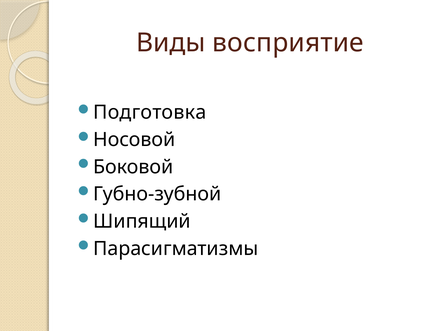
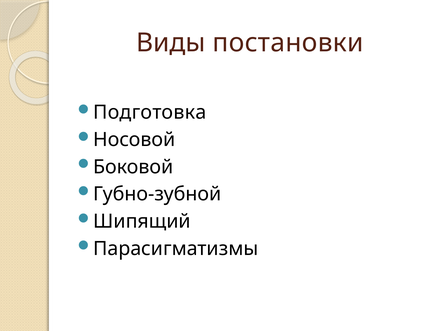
восприятие: восприятие -> постановки
